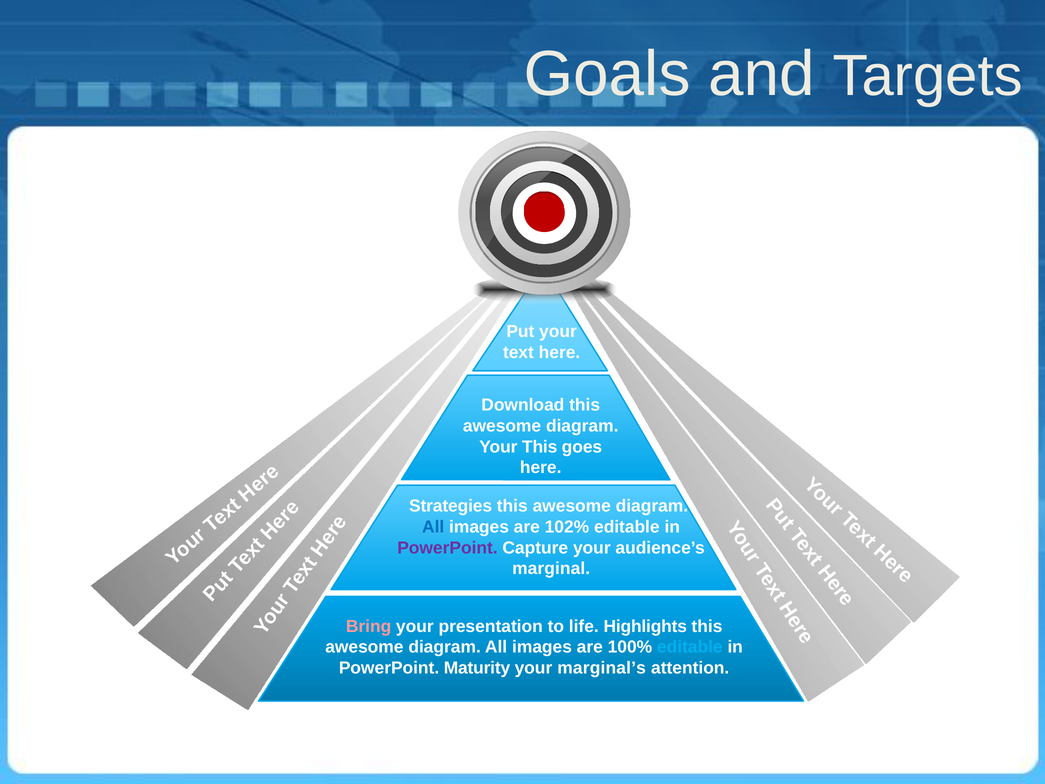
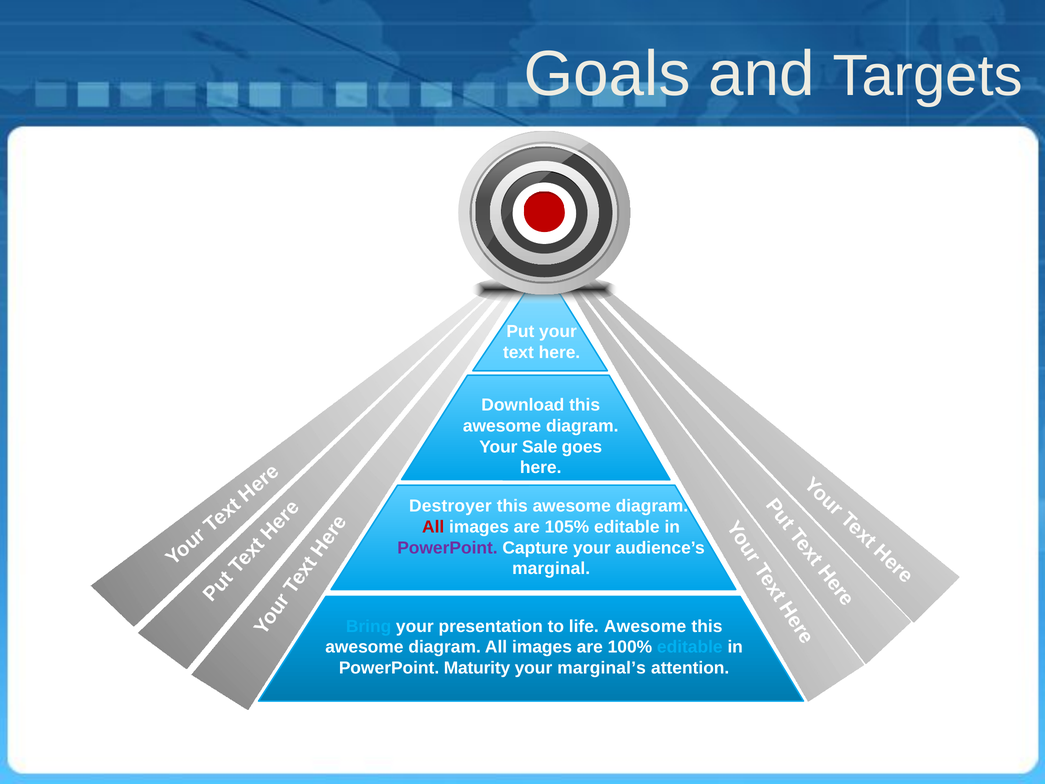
Your This: This -> Sale
Strategies: Strategies -> Destroyer
All at (433, 527) colour: blue -> red
102%: 102% -> 105%
Bring colour: pink -> light blue
life Highlights: Highlights -> Awesome
